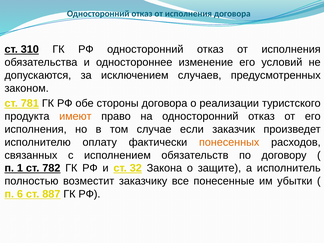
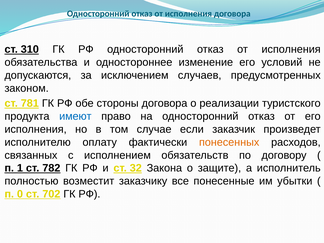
имеют colour: orange -> blue
6: 6 -> 0
887: 887 -> 702
